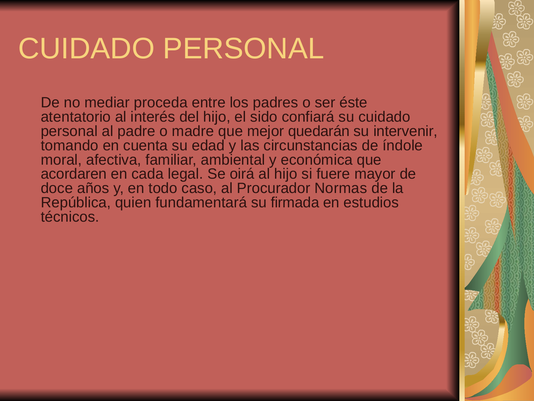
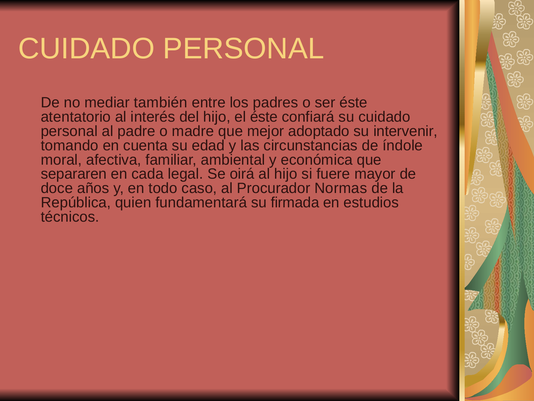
proceda: proceda -> también
el sido: sido -> éste
quedarán: quedarán -> adoptado
acordaren: acordaren -> separaren
